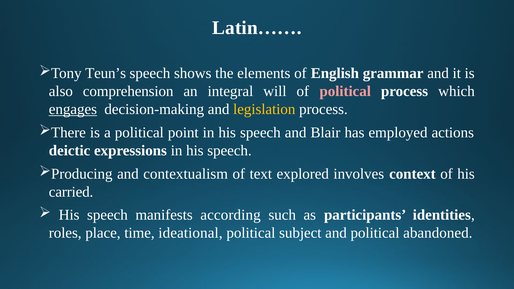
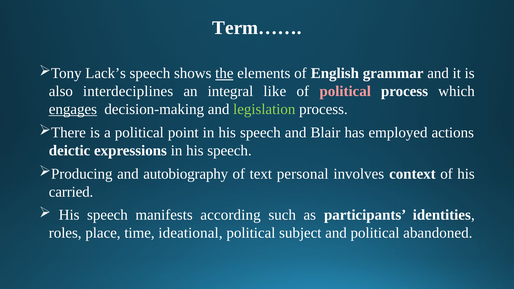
Latin……: Latin…… -> Term……
Teun’s: Teun’s -> Lack’s
the underline: none -> present
comprehension: comprehension -> interdeciplines
will: will -> like
legislation colour: yellow -> light green
contextualism: contextualism -> autobiography
explored: explored -> personal
